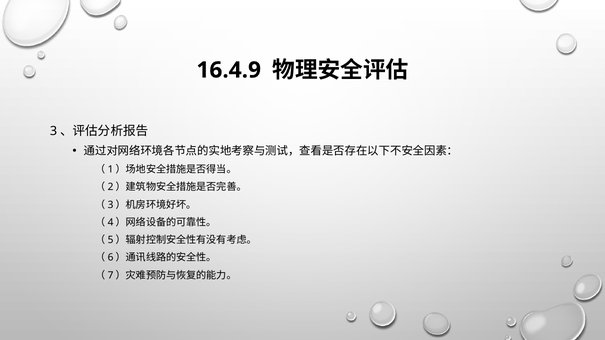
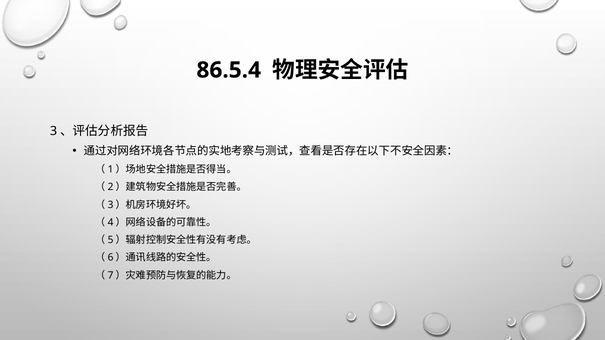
16.4.9: 16.4.9 -> 86.5.4
